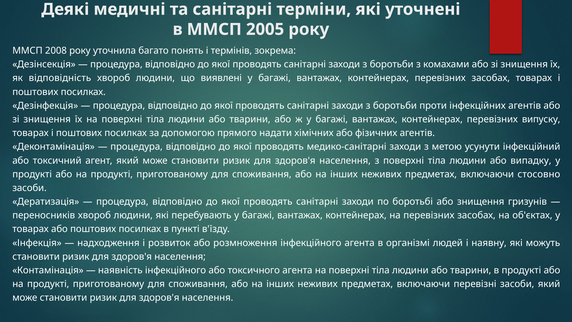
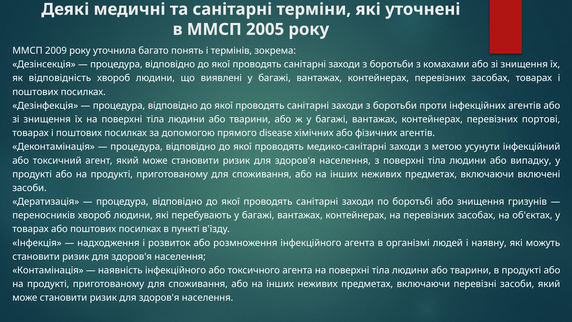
2008: 2008 -> 2009
випуску: випуску -> портові
надати: надати -> disease
стосовно: стосовно -> включені
